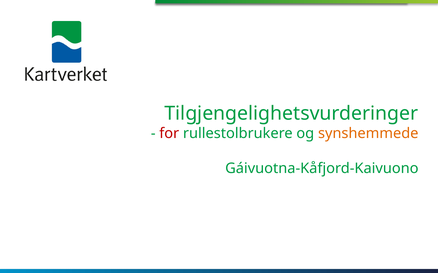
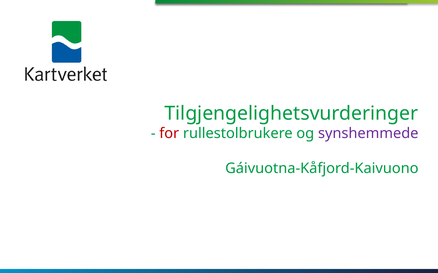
synshemmede colour: orange -> purple
